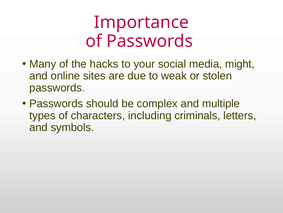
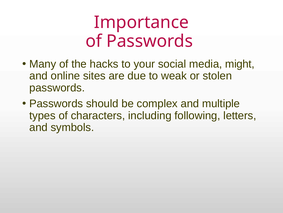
criminals: criminals -> following
